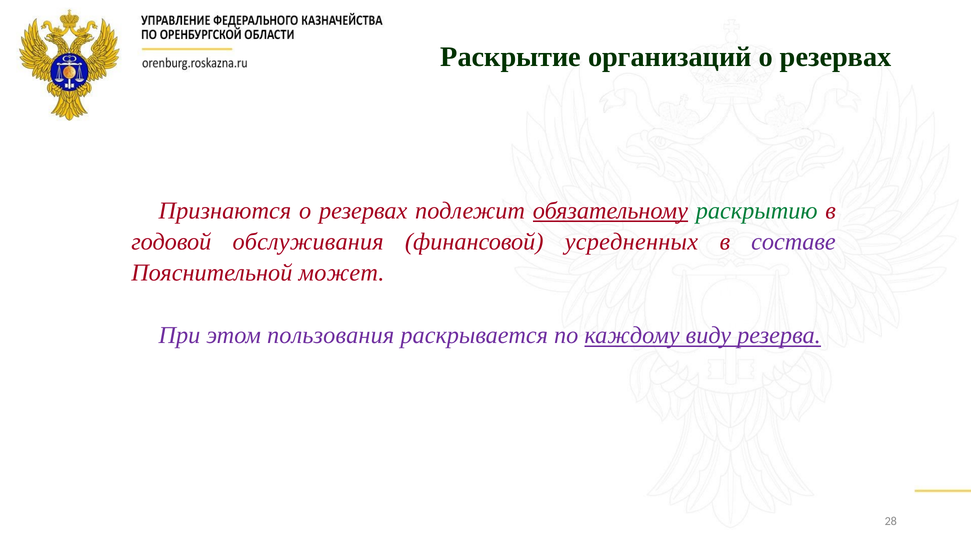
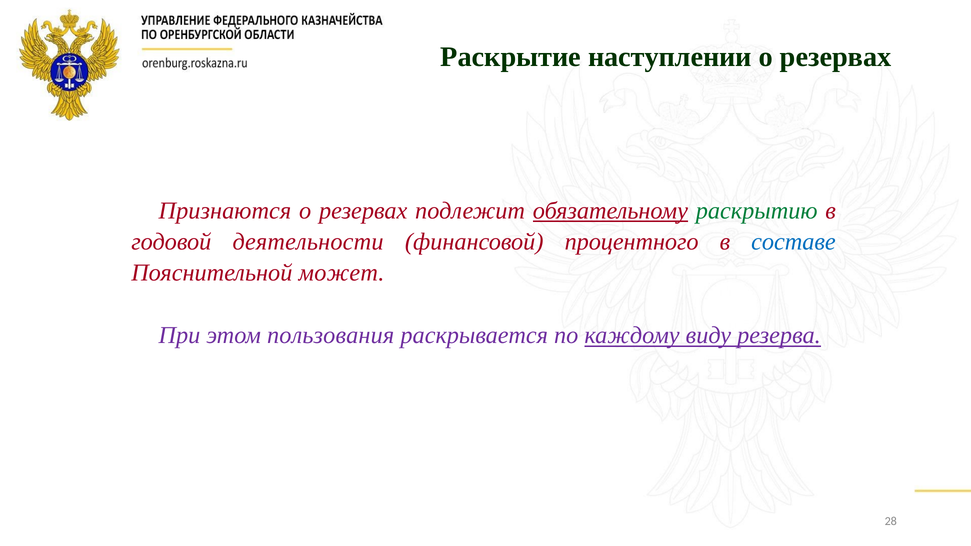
организаций: организаций -> наступлении
обслуживания: обслуживания -> деятельности
усредненных: усредненных -> процентного
составе colour: purple -> blue
